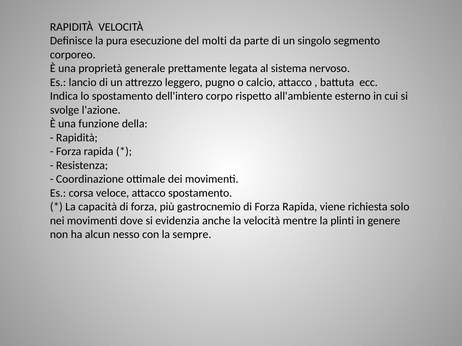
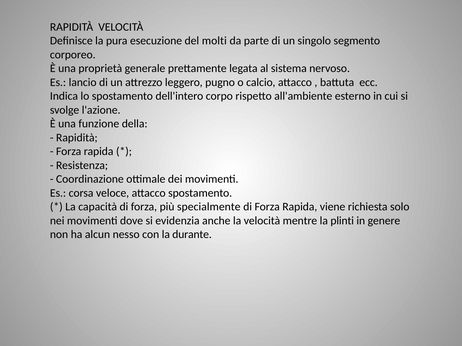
gastrocnemio: gastrocnemio -> specialmente
sempre: sempre -> durante
